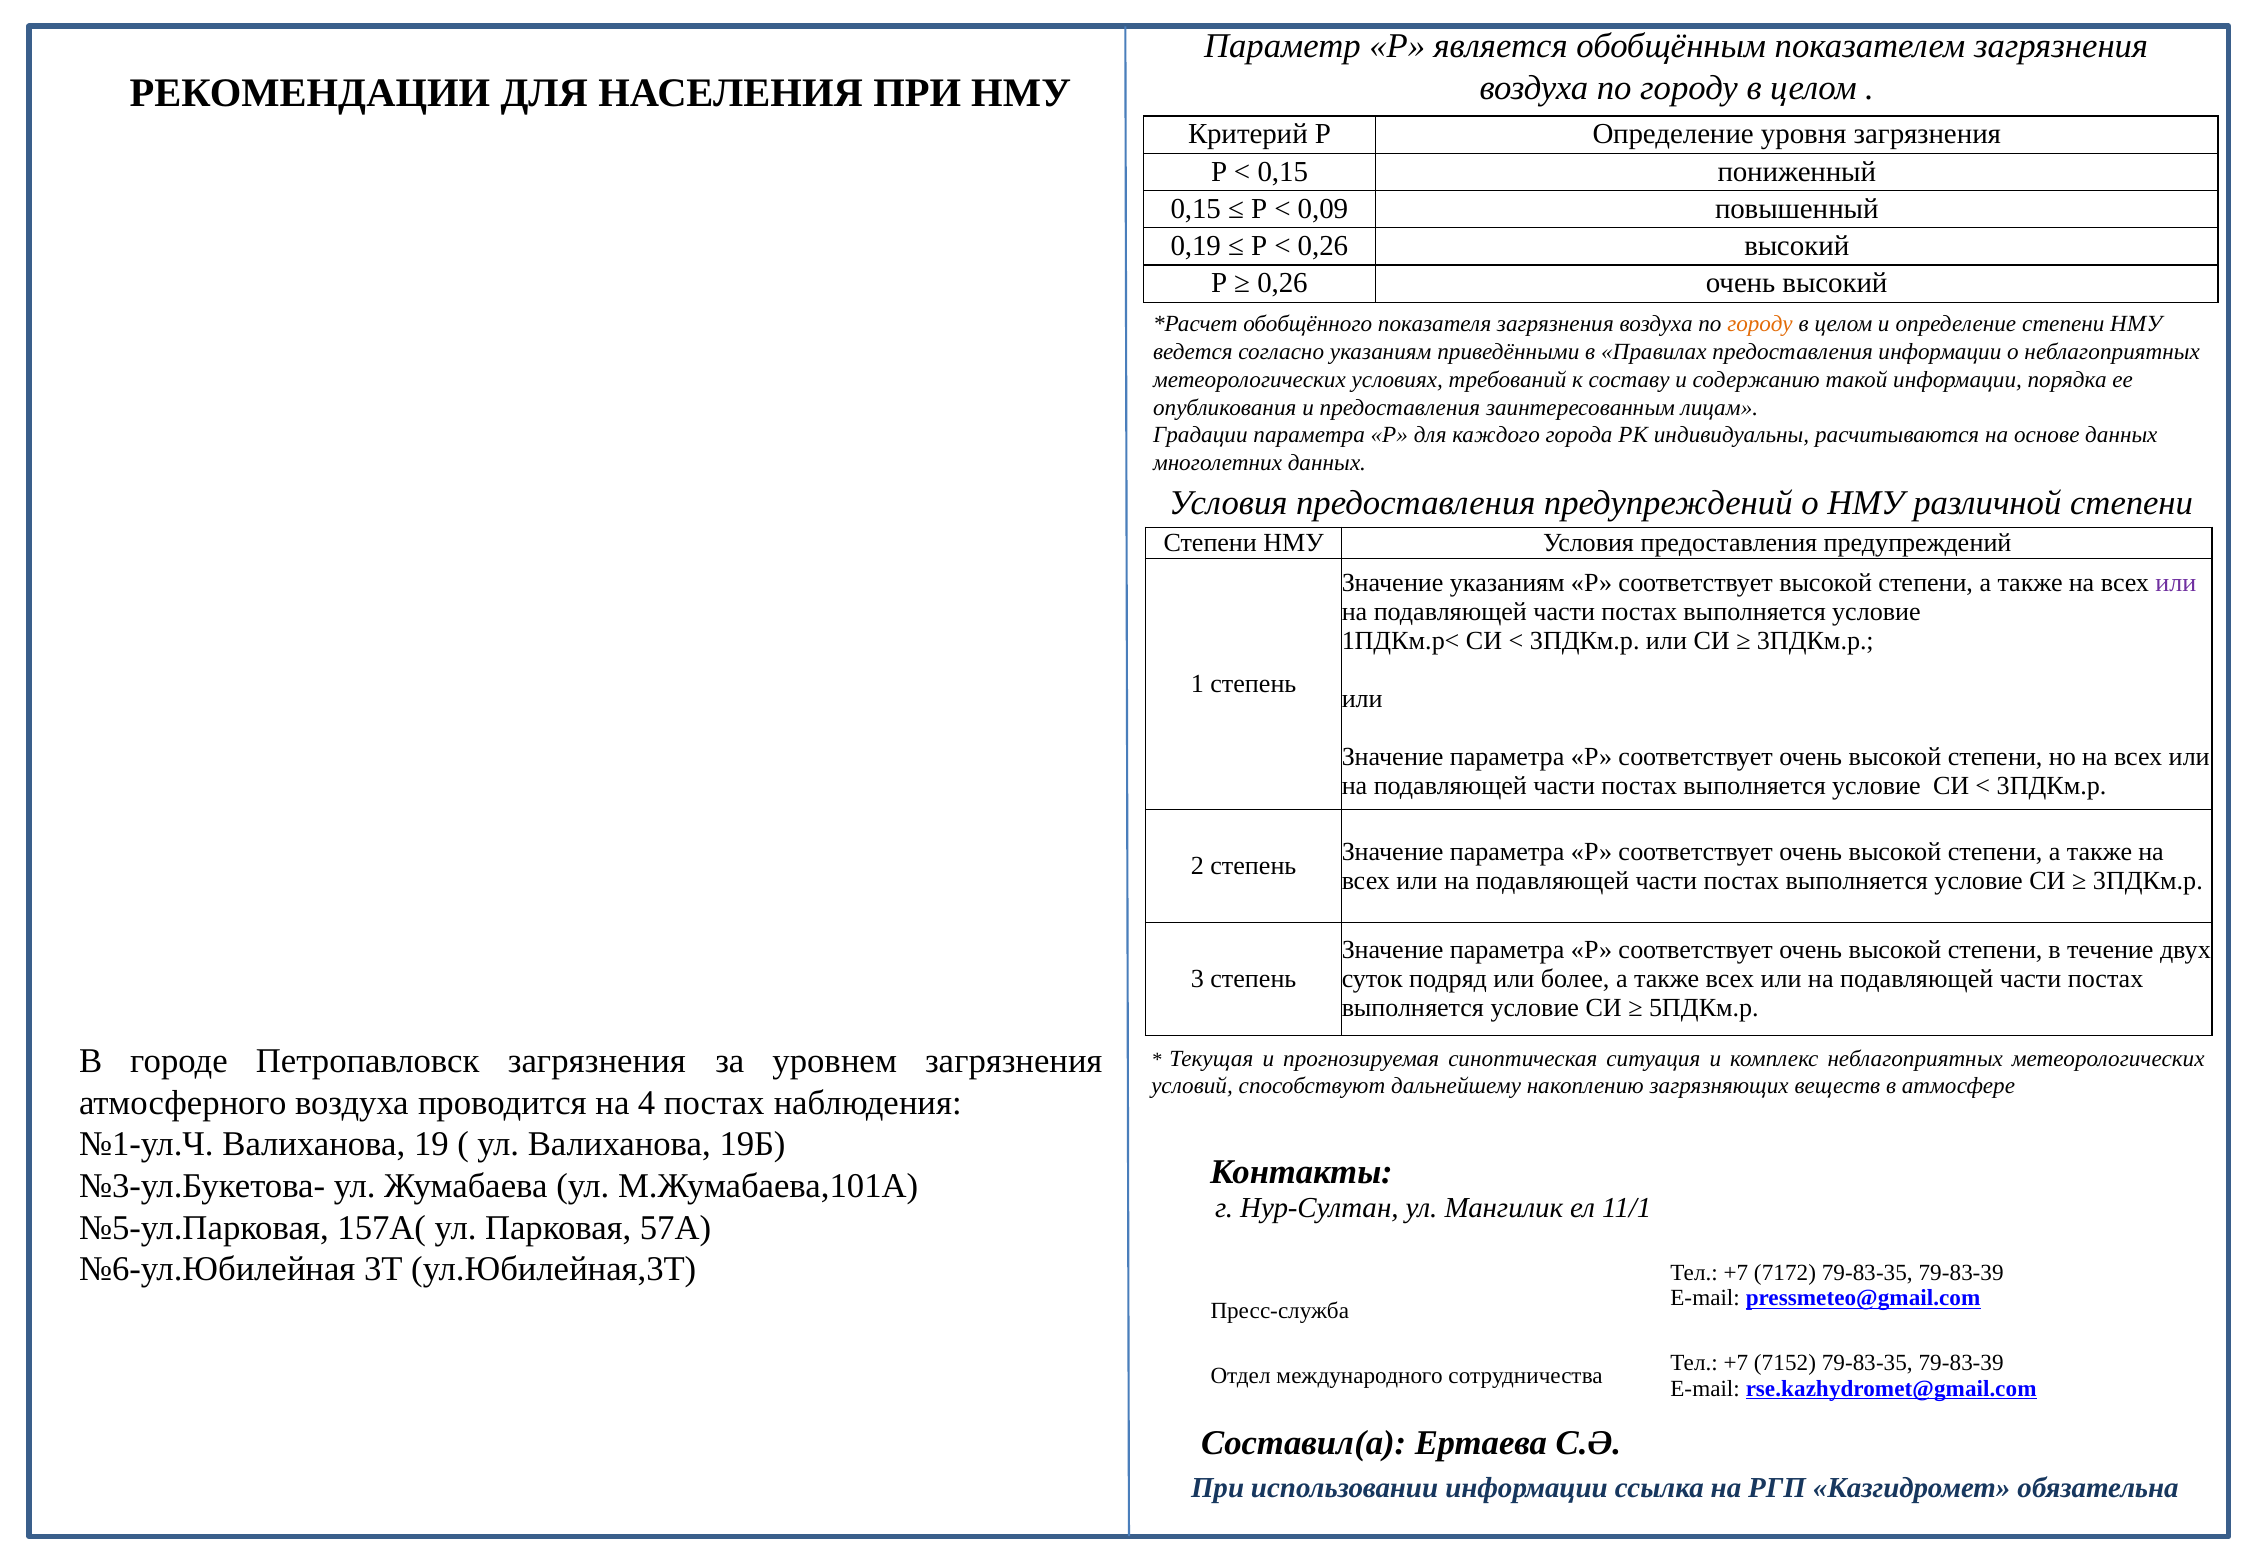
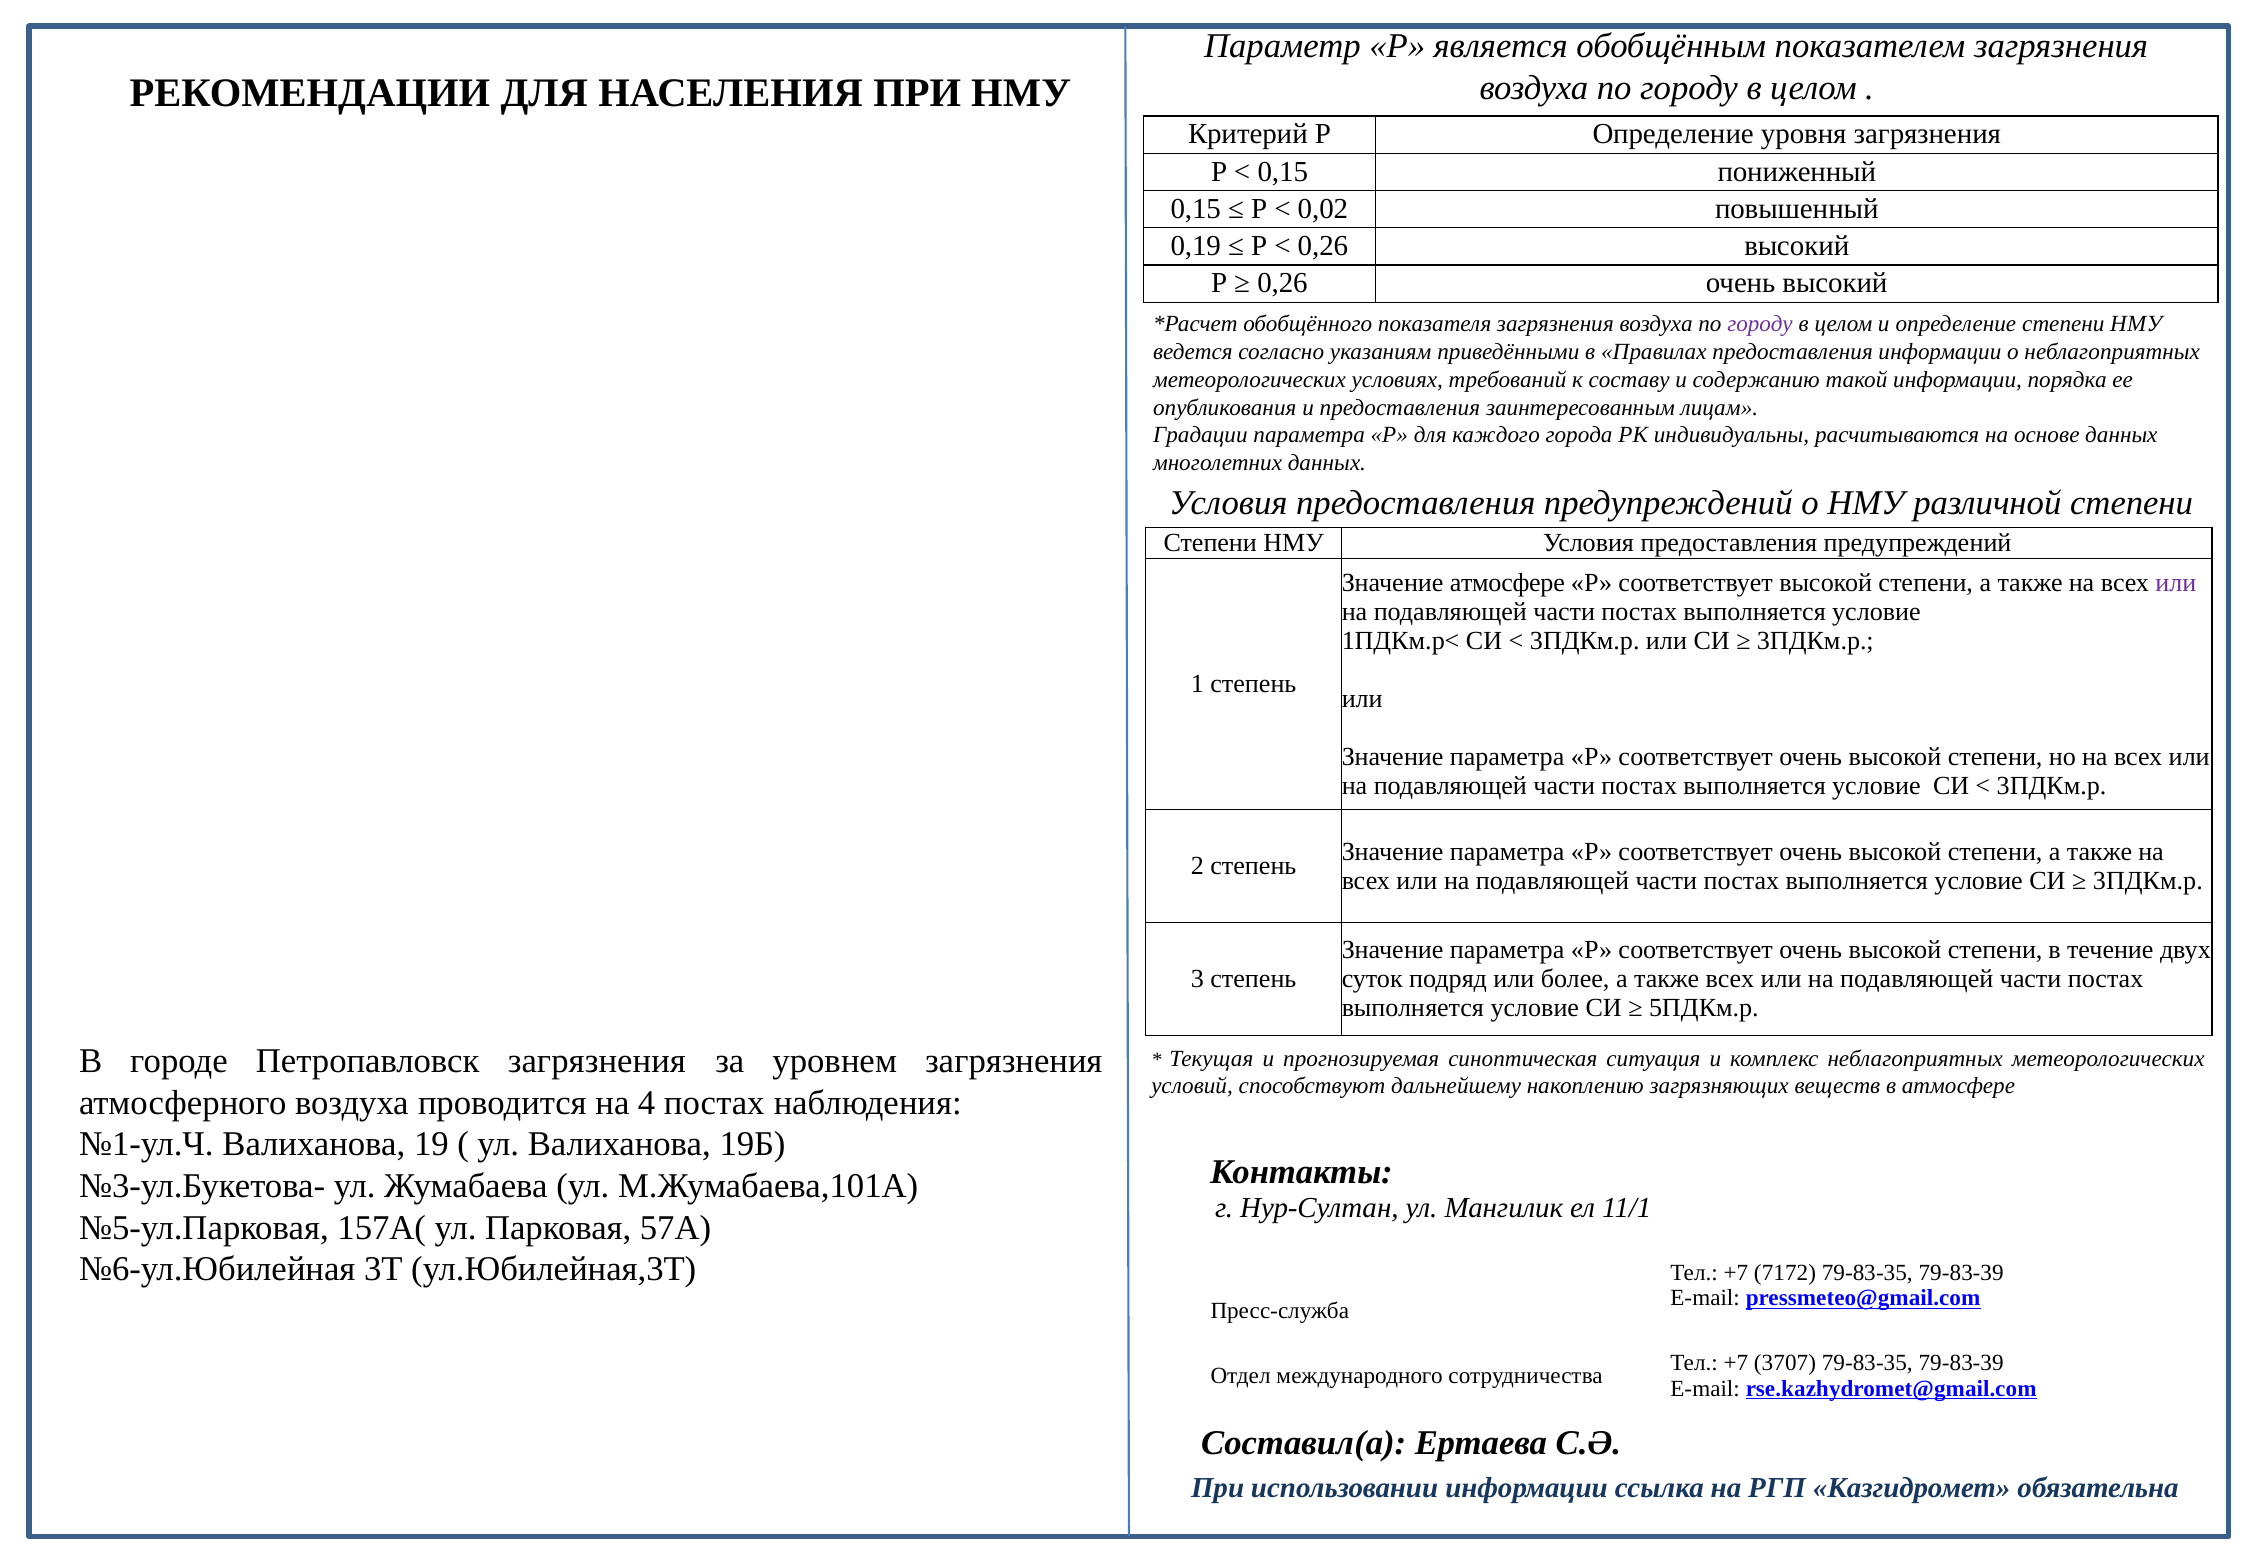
0,09: 0,09 -> 0,02
городу at (1760, 324) colour: orange -> purple
Значение указаниям: указаниям -> атмосфере
7152: 7152 -> 3707
